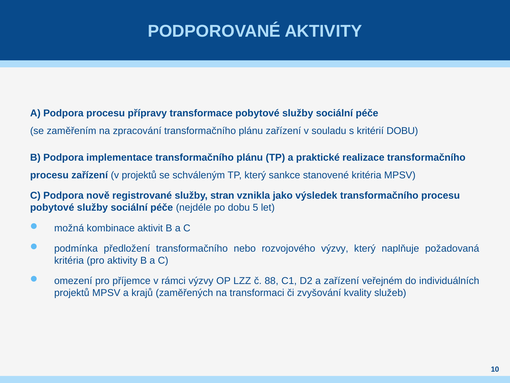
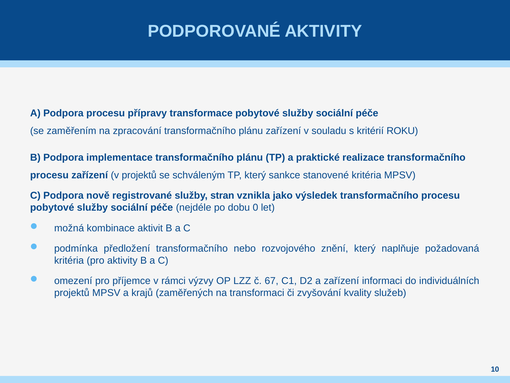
kritérií DOBU: DOBU -> ROKU
5: 5 -> 0
rozvojového výzvy: výzvy -> znění
88: 88 -> 67
veřejném: veřejném -> informaci
